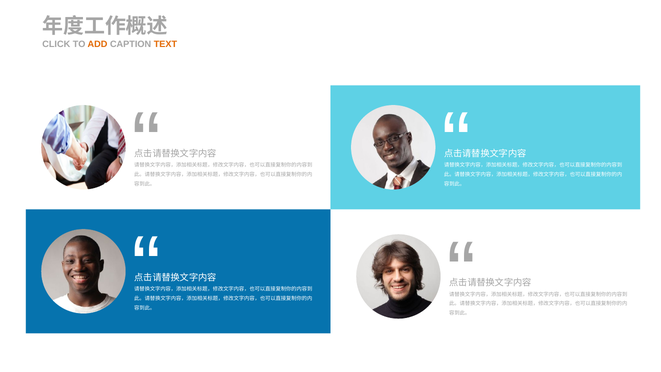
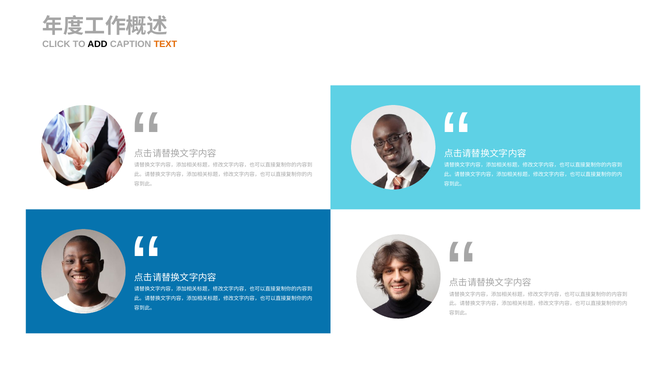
ADD colour: orange -> black
